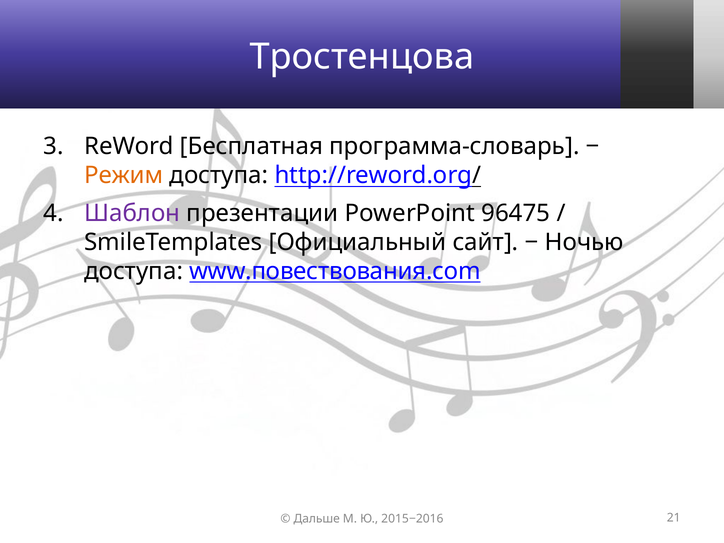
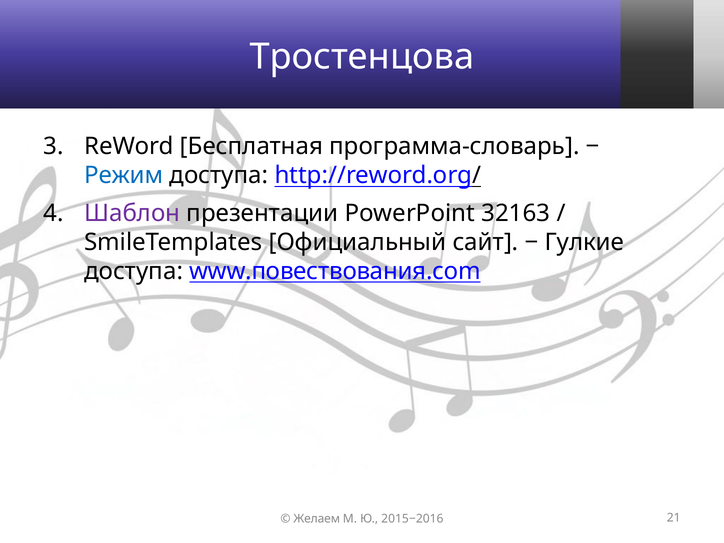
Режим colour: orange -> blue
96475: 96475 -> 32163
Ночью: Ночью -> Гулкие
Дальше: Дальше -> Желаем
